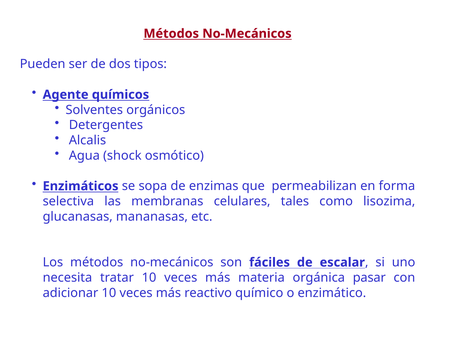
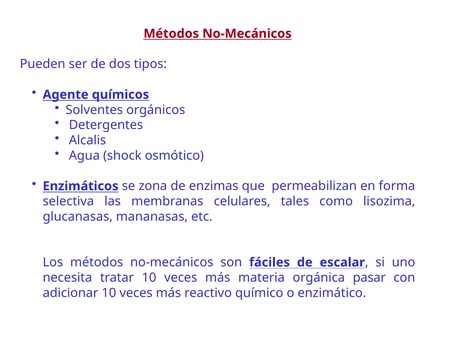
sopa: sopa -> zona
